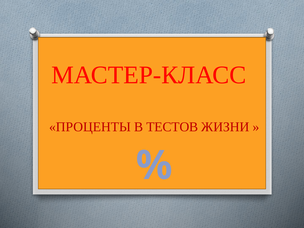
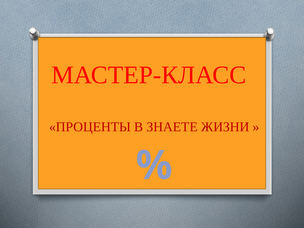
ТЕСТОВ: ТЕСТОВ -> ЗНАЕТЕ
